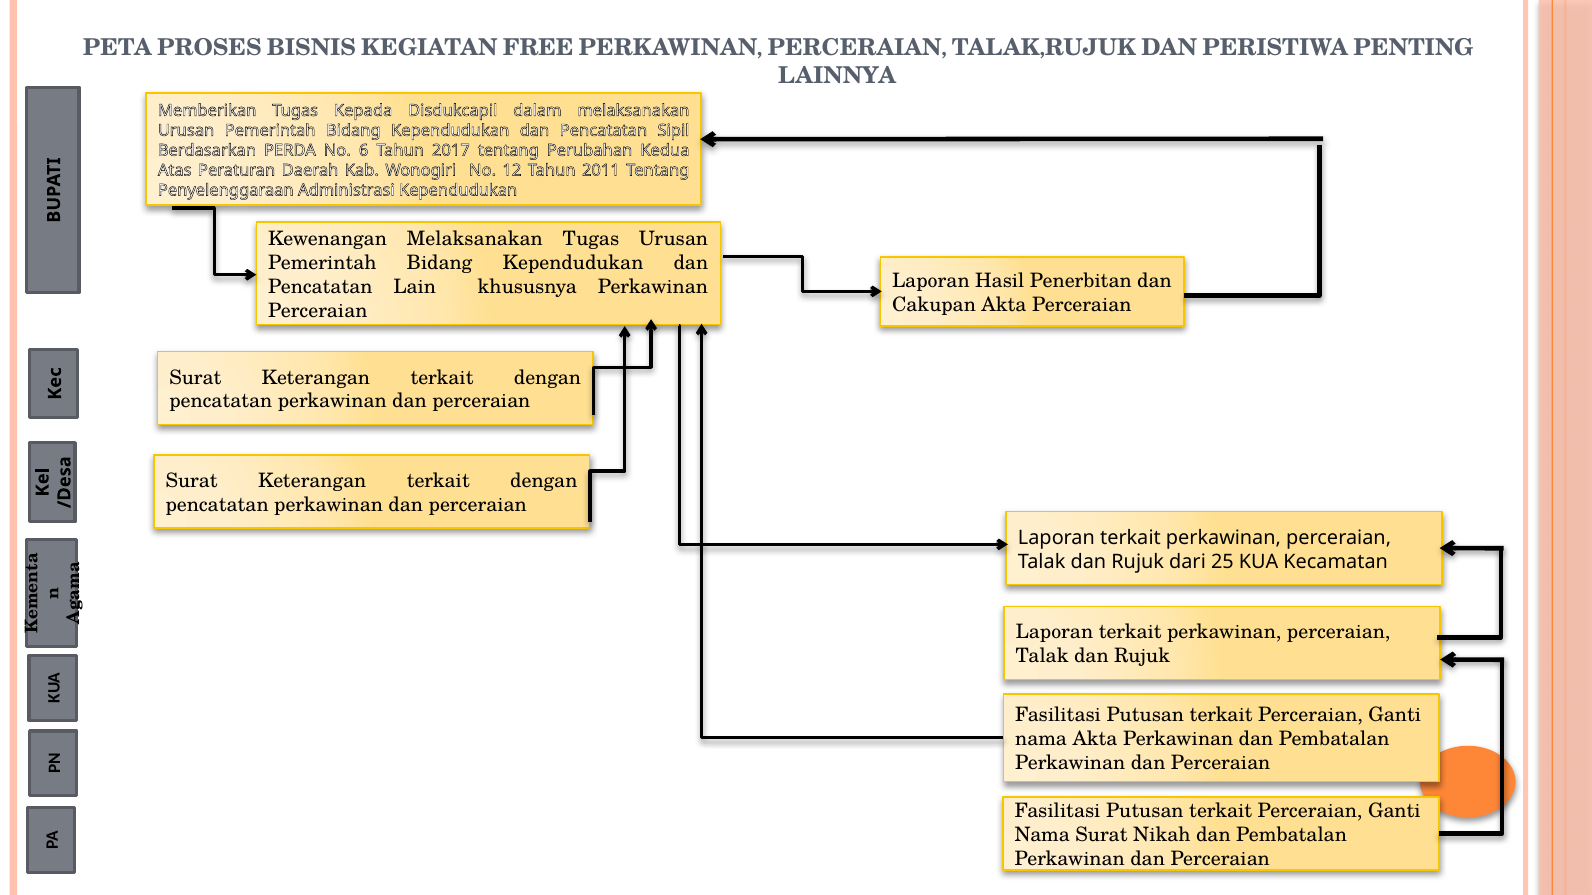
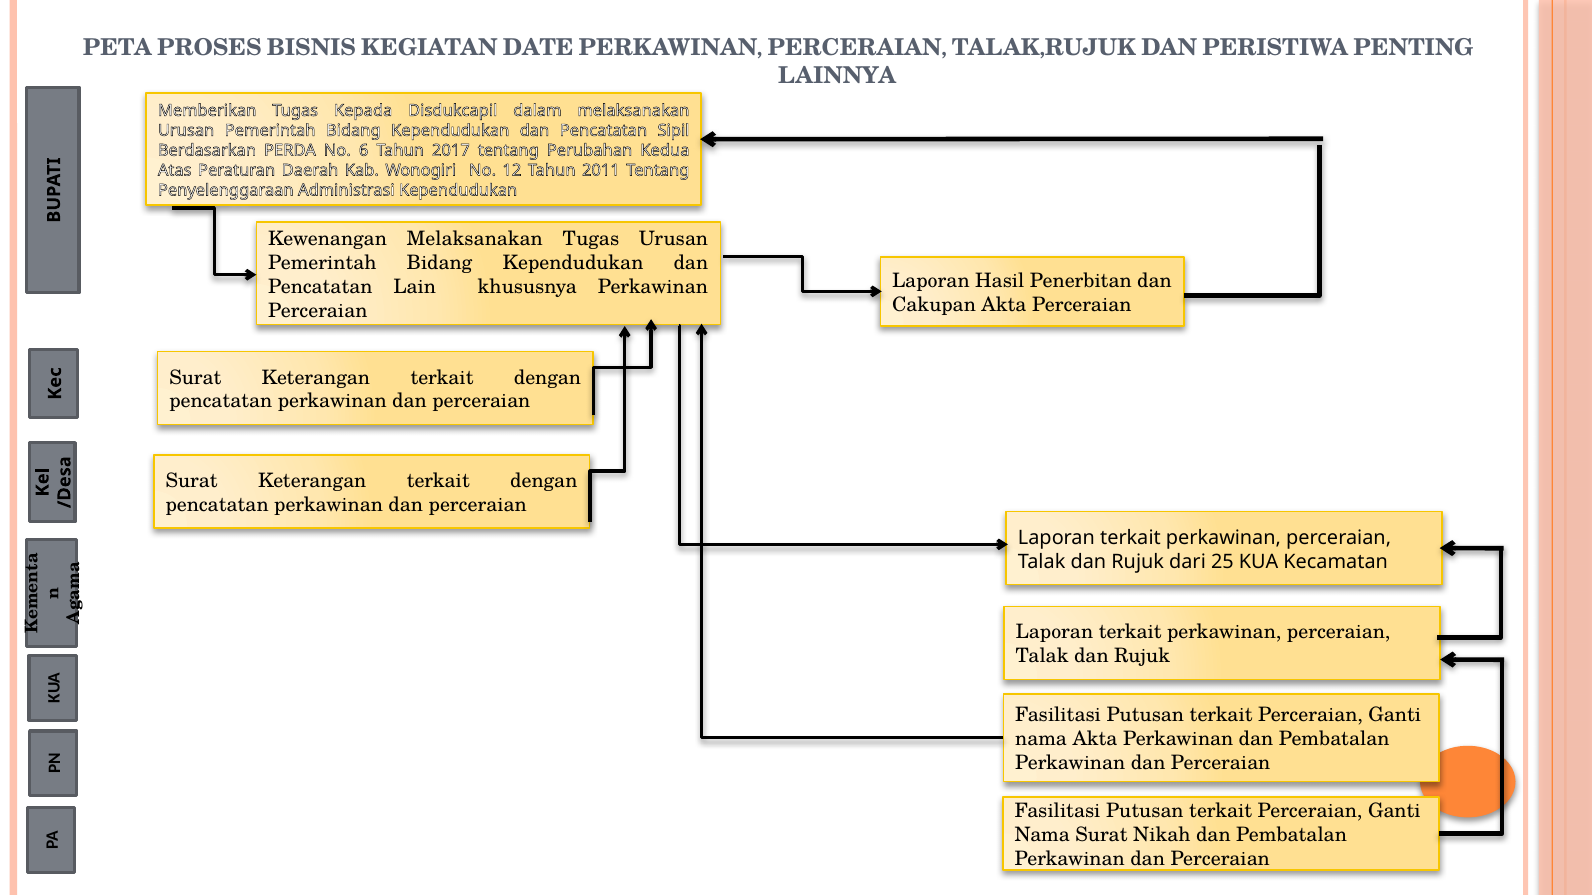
FREE: FREE -> DATE
